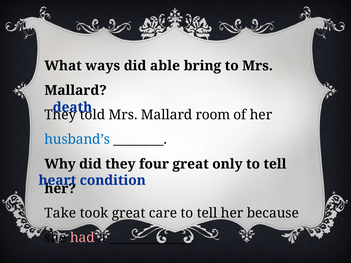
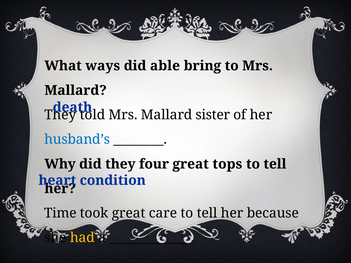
room: room -> sister
only: only -> tops
Take: Take -> Time
had colour: pink -> yellow
